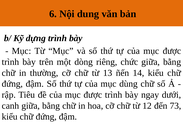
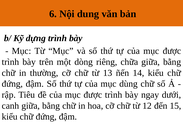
chức: chức -> chữa
73: 73 -> 15
